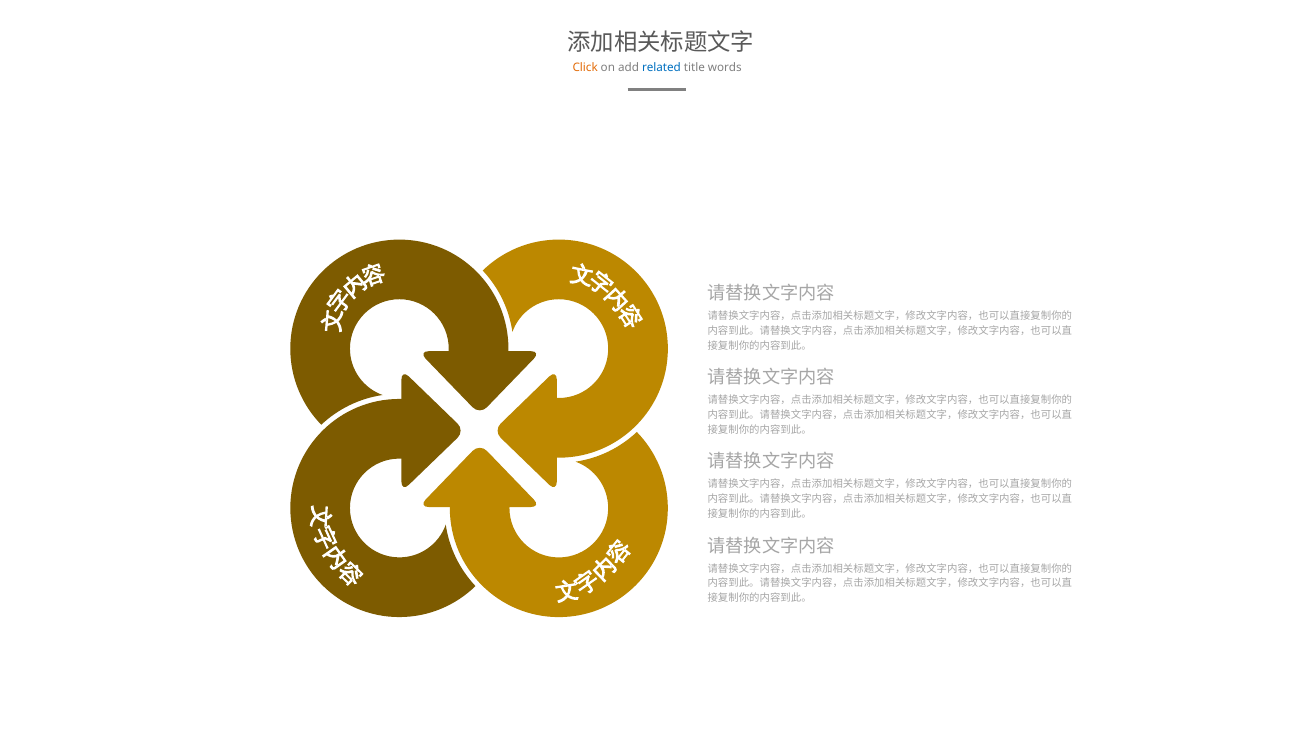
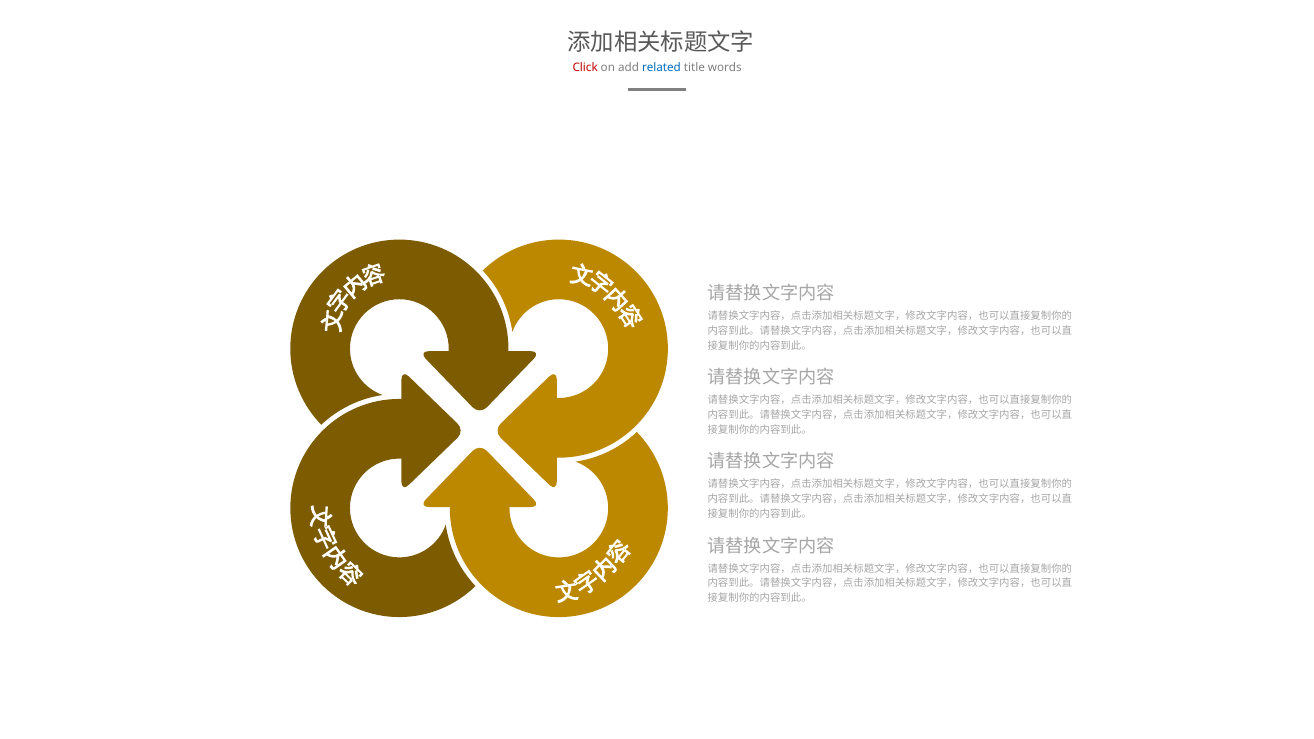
Click colour: orange -> red
